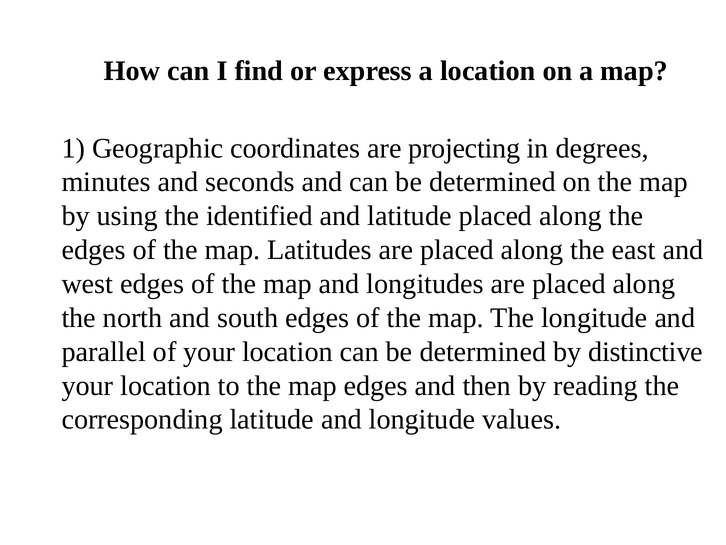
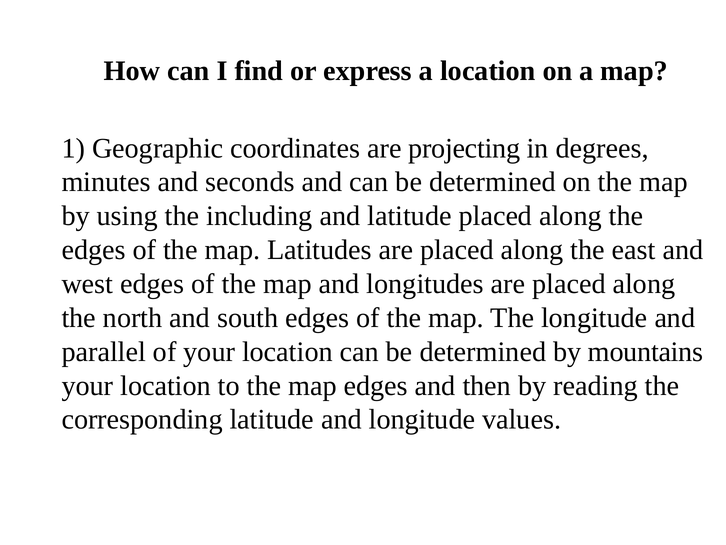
identified: identified -> including
distinctive: distinctive -> mountains
